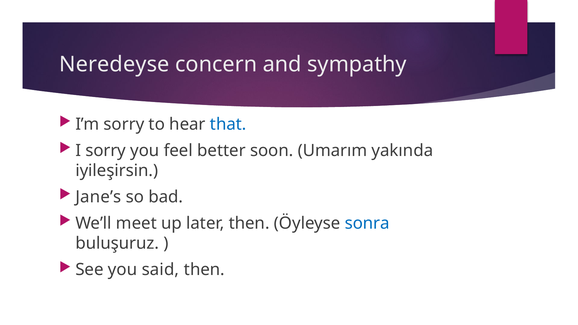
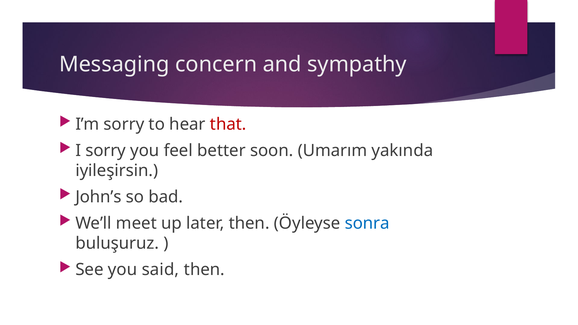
Neredeyse: Neredeyse -> Messaging
that colour: blue -> red
Jane’s: Jane’s -> John’s
